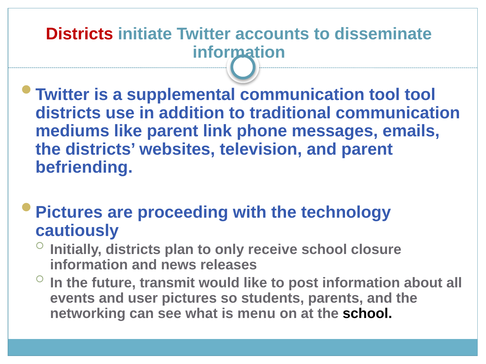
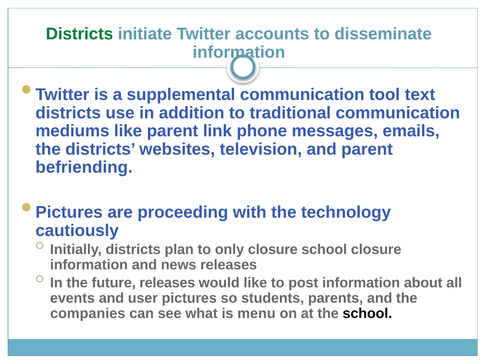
Districts at (79, 34) colour: red -> green
tool tool: tool -> text
only receive: receive -> closure
future transmit: transmit -> releases
networking: networking -> companies
